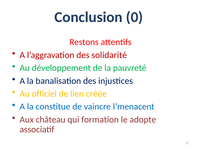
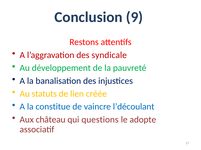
0: 0 -> 9
solidarité: solidarité -> syndicale
officiel: officiel -> statuts
l’menacent: l’menacent -> l’découlant
formation: formation -> questions
